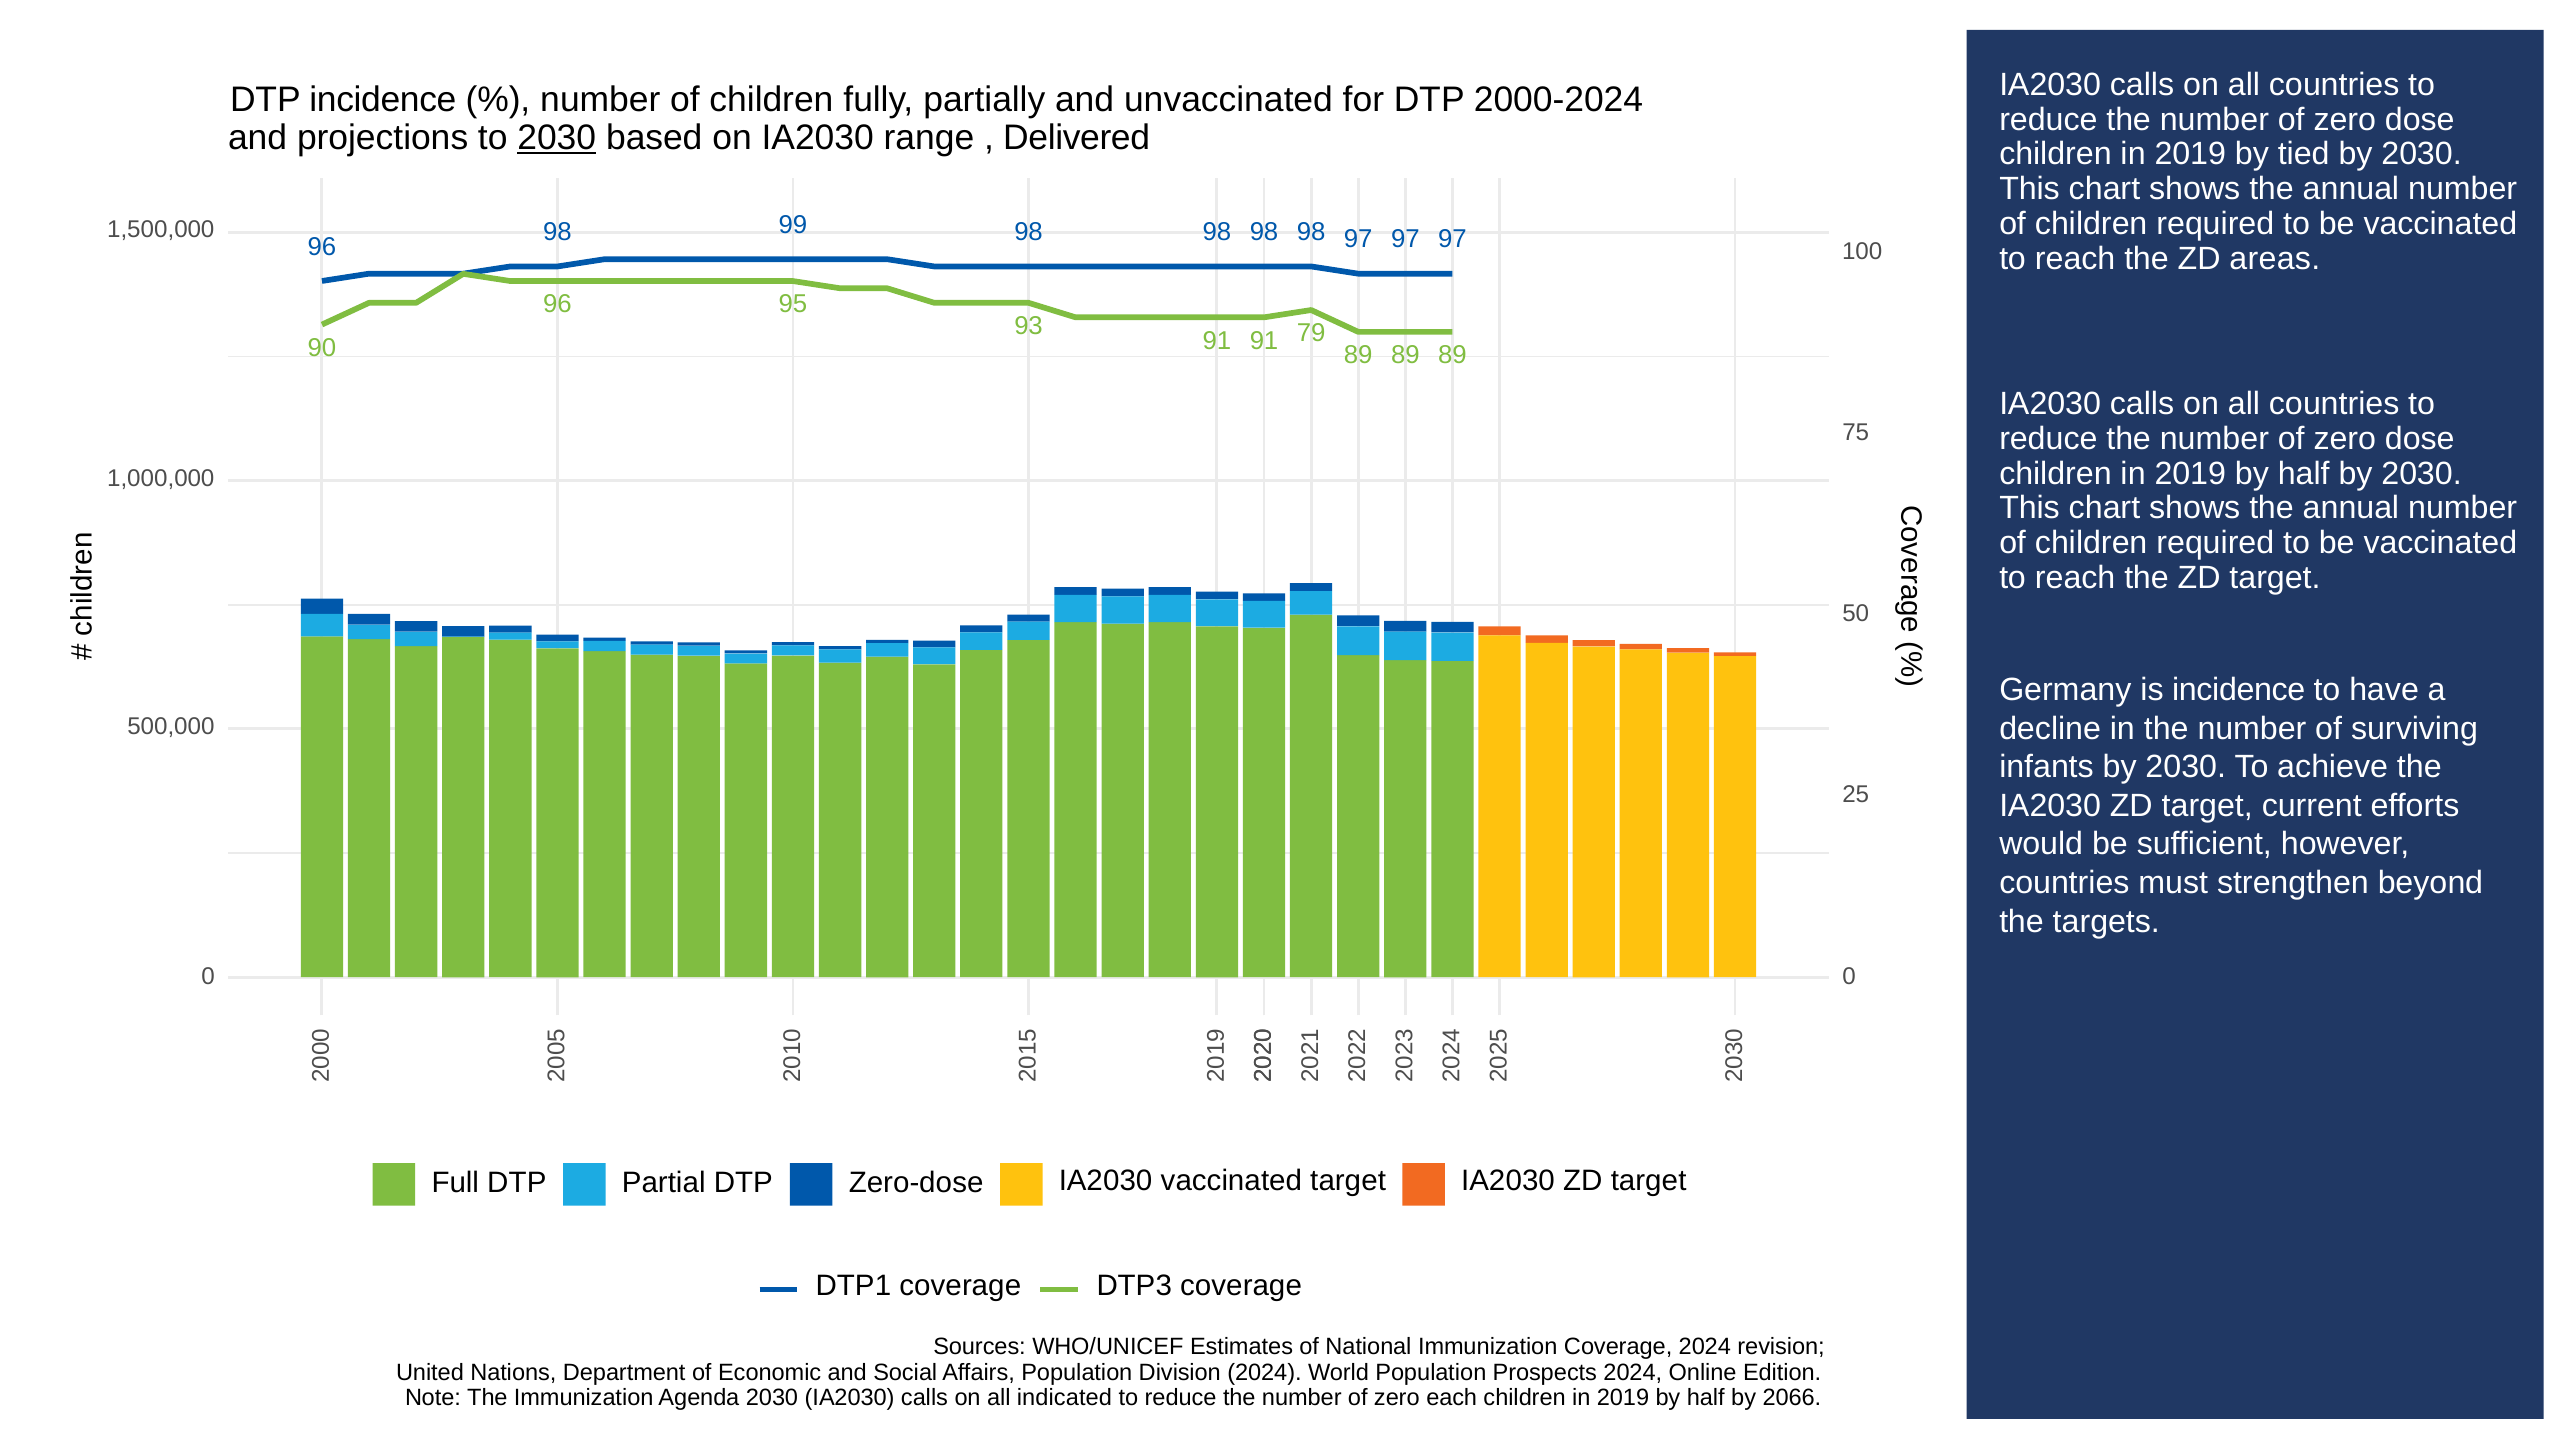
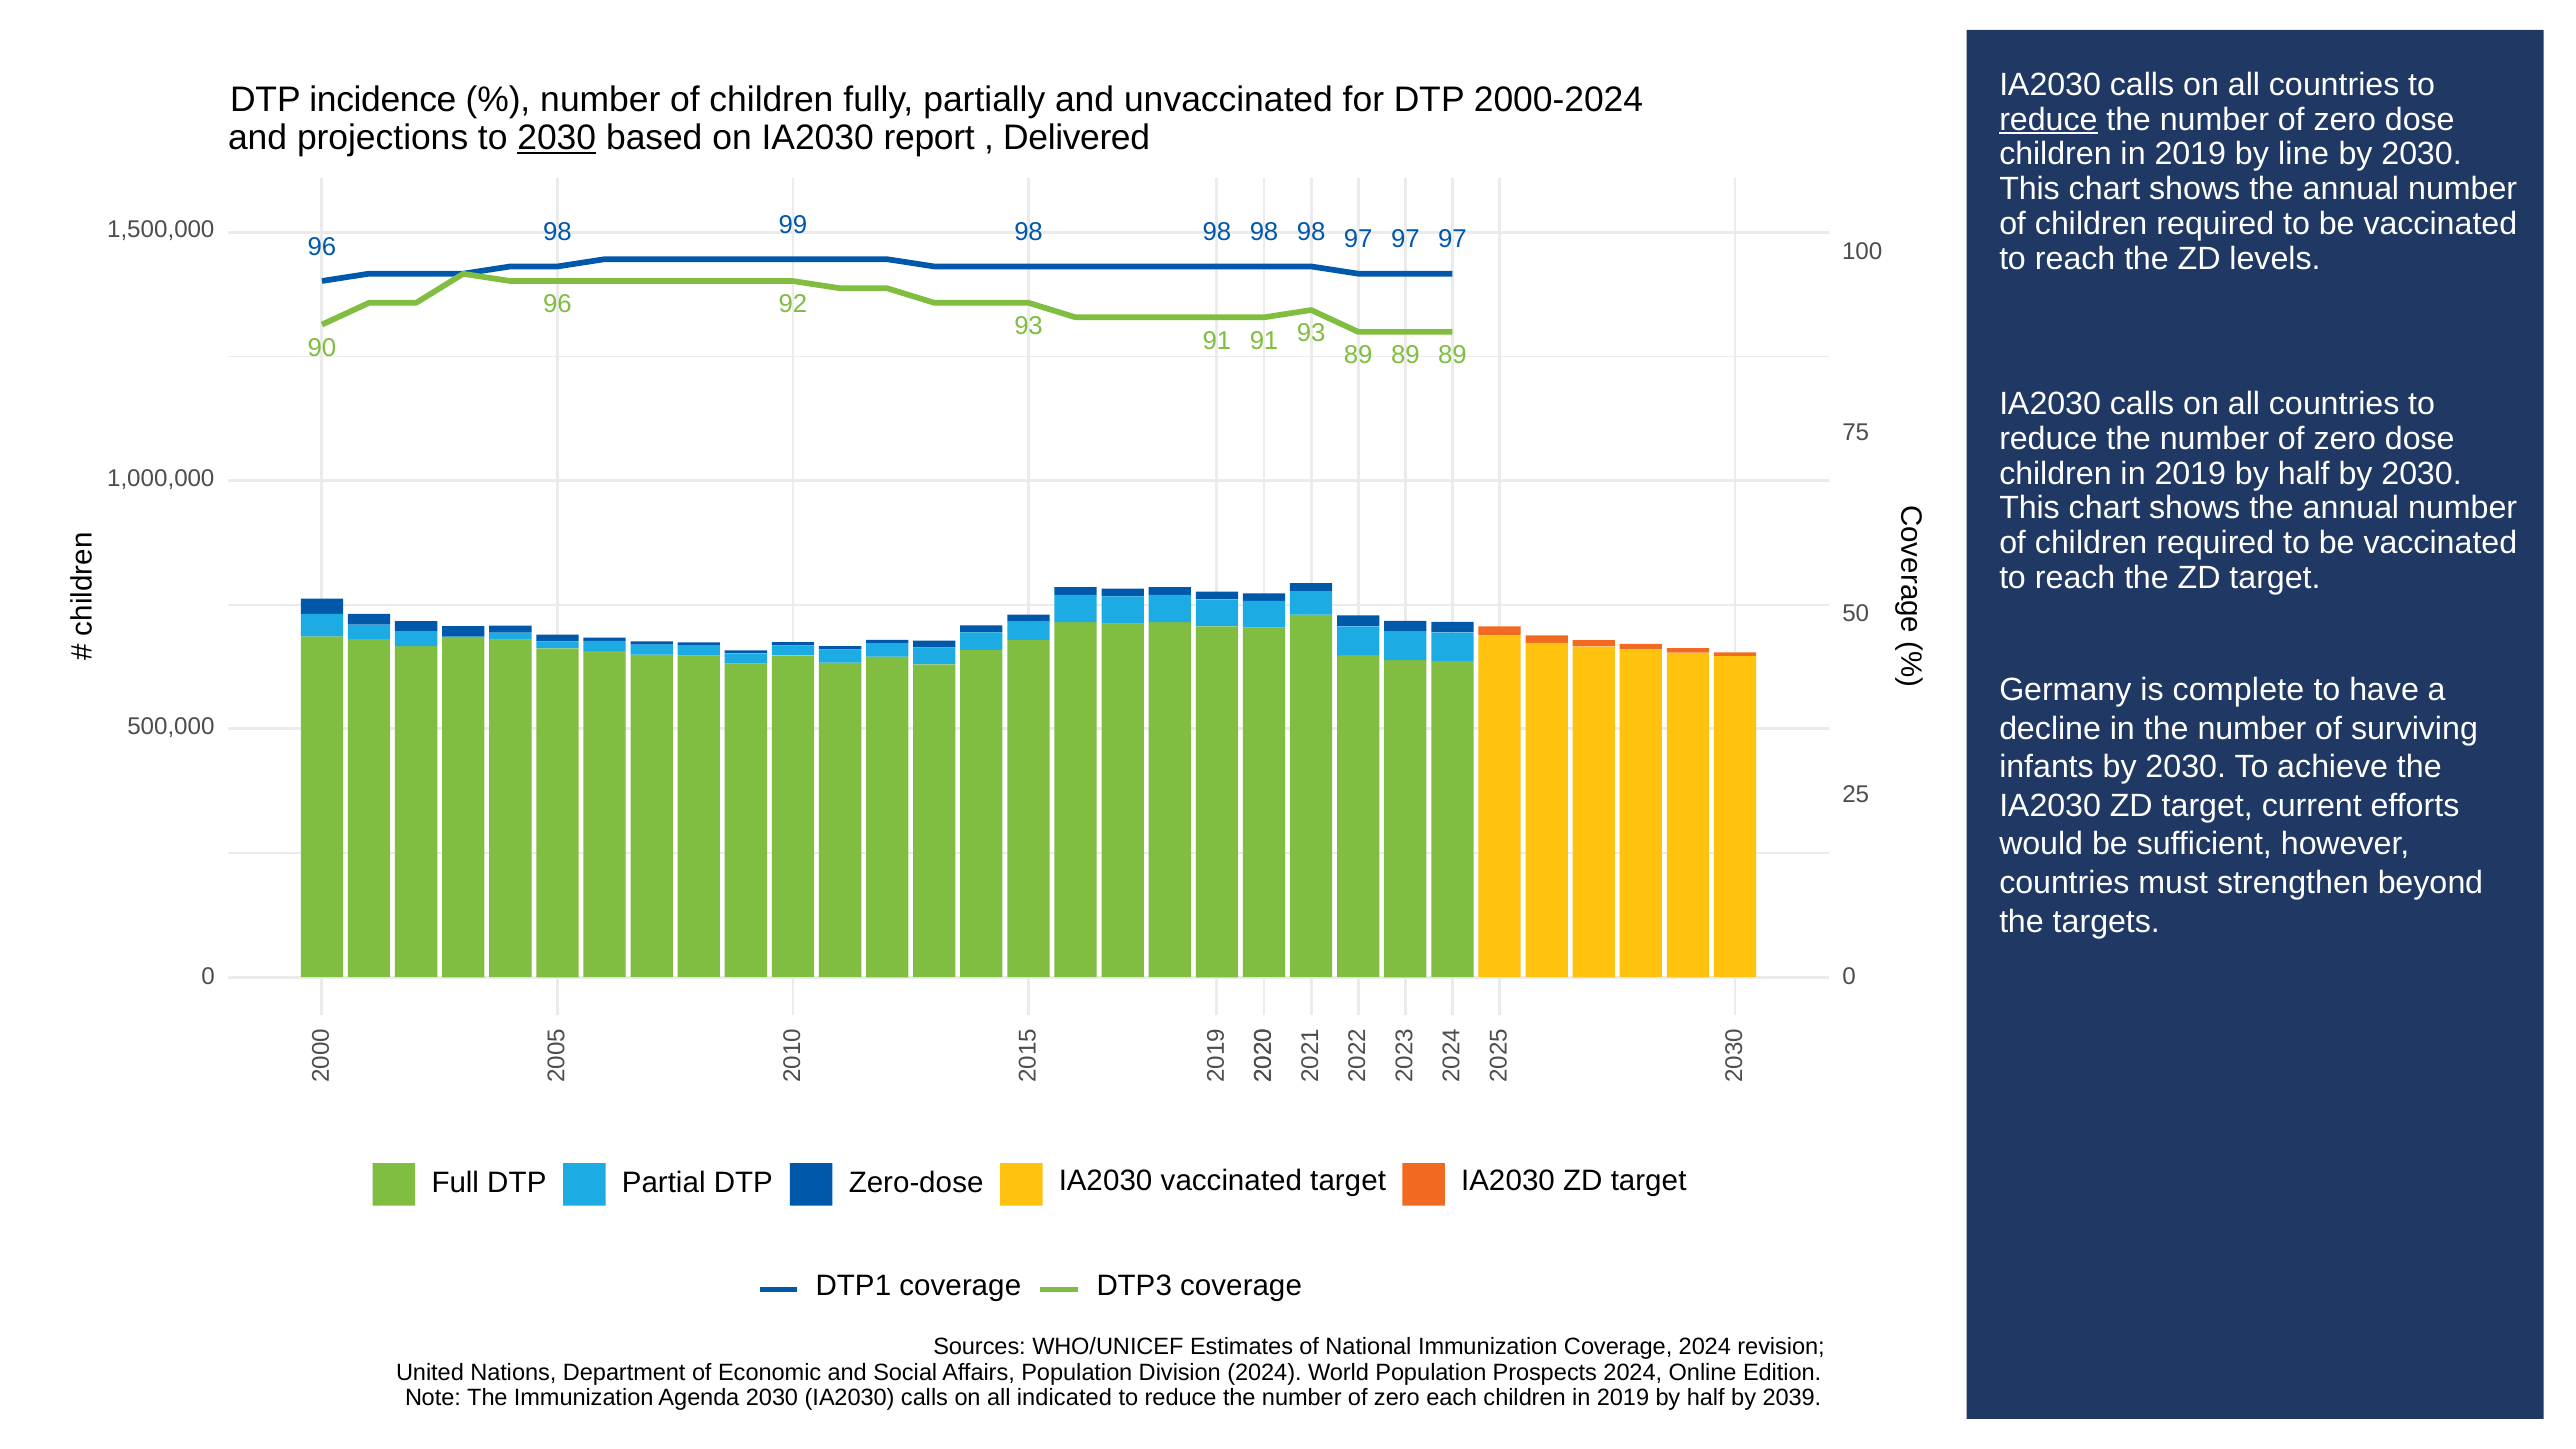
reduce at (2048, 119) underline: none -> present
range: range -> report
tied: tied -> line
areas: areas -> levels
95: 95 -> 92
91 79: 79 -> 93
is incidence: incidence -> complete
2066: 2066 -> 2039
